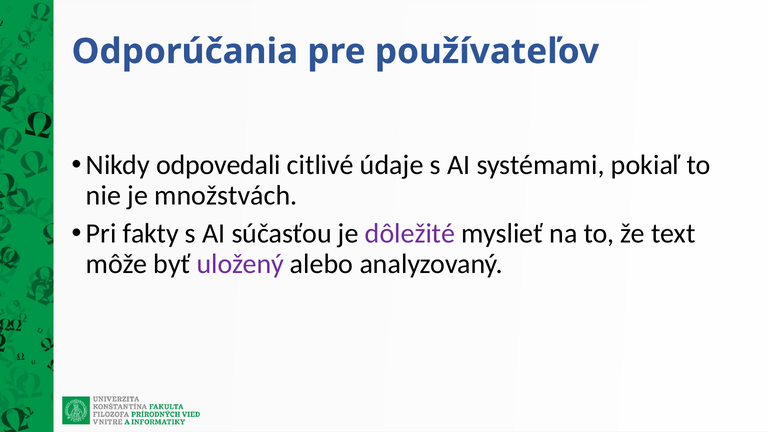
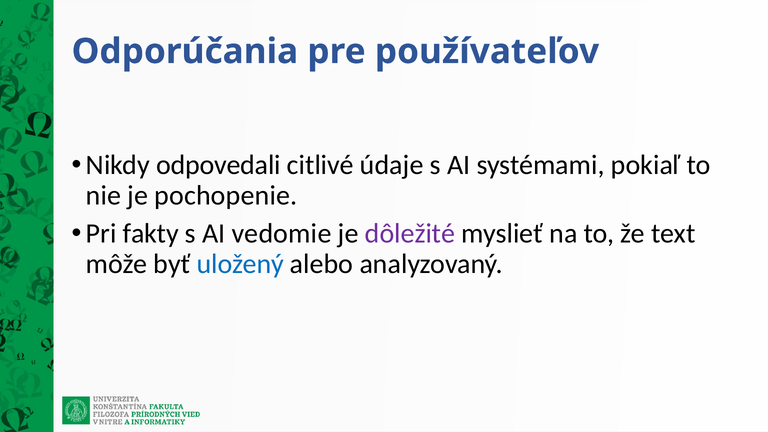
množstvách: množstvách -> pochopenie
súčasťou: súčasťou -> vedomie
uložený colour: purple -> blue
